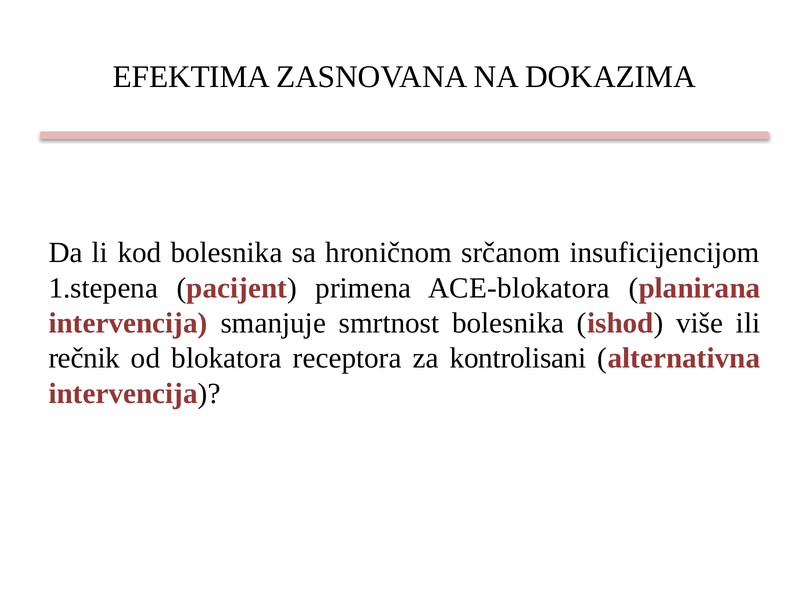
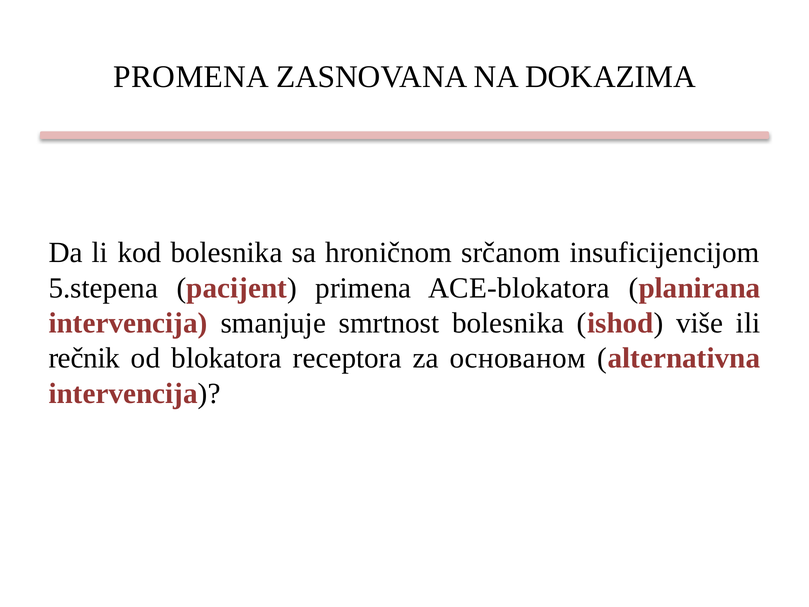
EFEKTIMA: EFEKTIMA -> PROMENA
1.stepena: 1.stepena -> 5.stepena
kontrolisani: kontrolisani -> основаном
